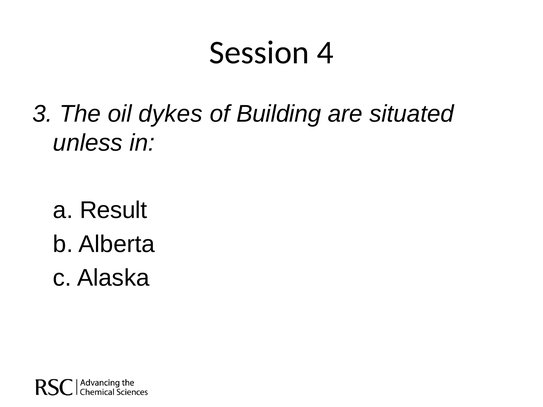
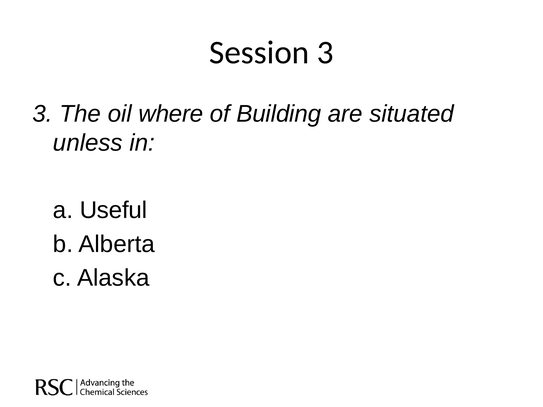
Session 4: 4 -> 3
dykes: dykes -> where
Result: Result -> Useful
